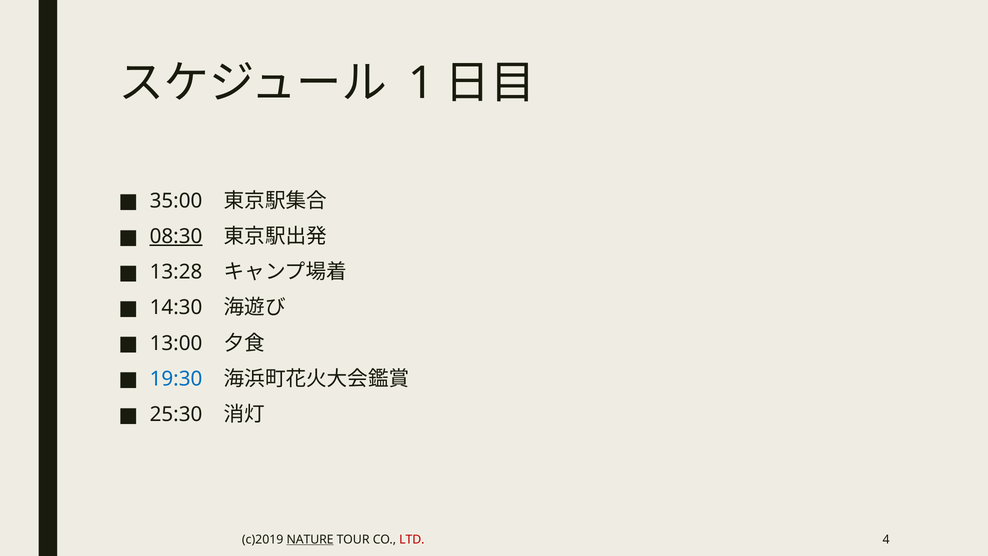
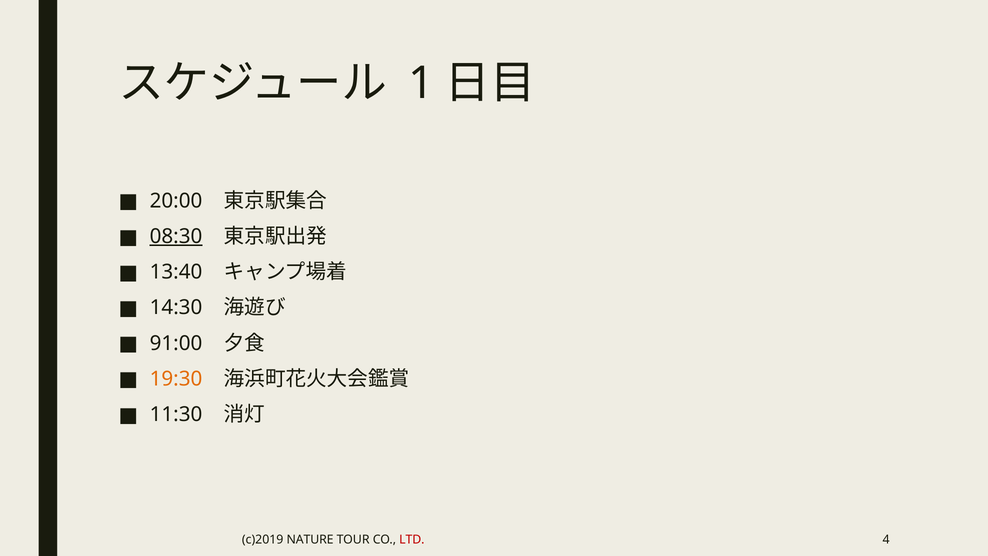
35:00: 35:00 -> 20:00
13:28: 13:28 -> 13:40
13:00: 13:00 -> 91:00
19:30 colour: blue -> orange
25:30: 25:30 -> 11:30
NATURE underline: present -> none
